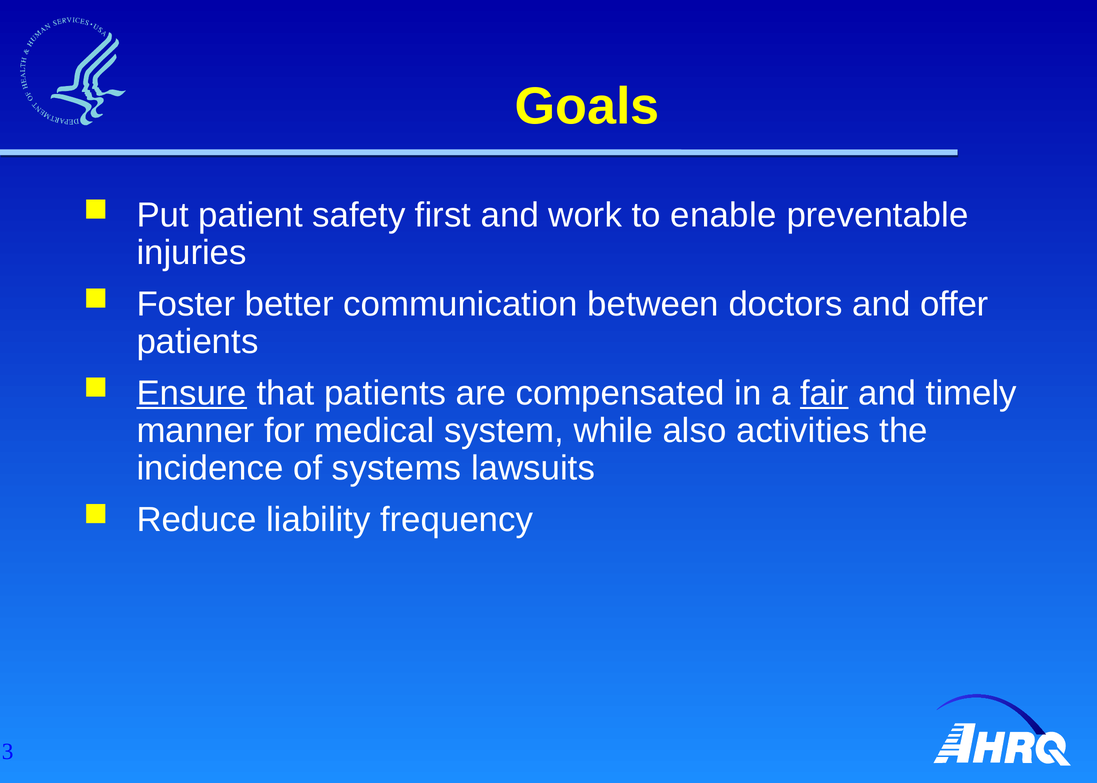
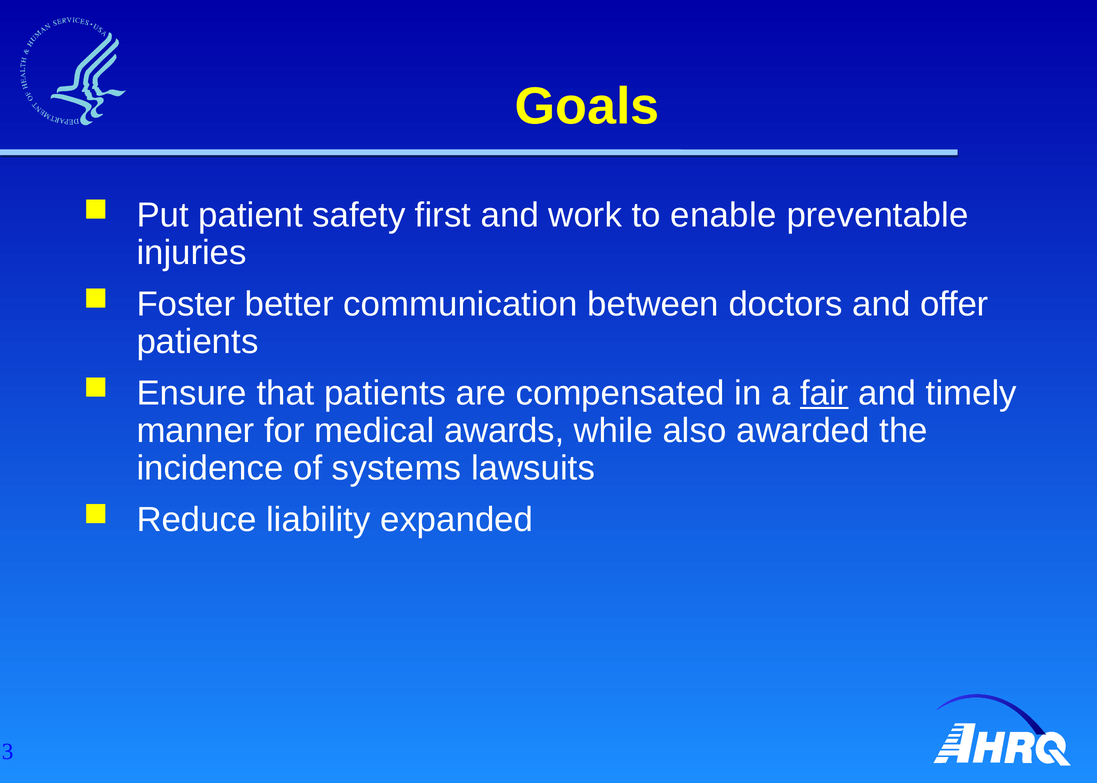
Ensure underline: present -> none
system: system -> awards
activities: activities -> awarded
frequency: frequency -> expanded
